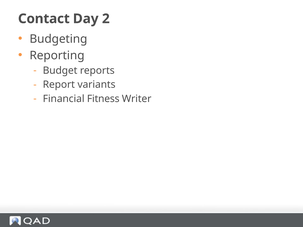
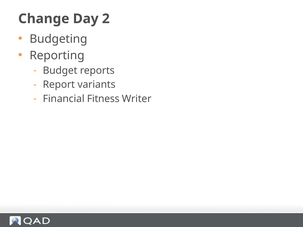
Contact: Contact -> Change
